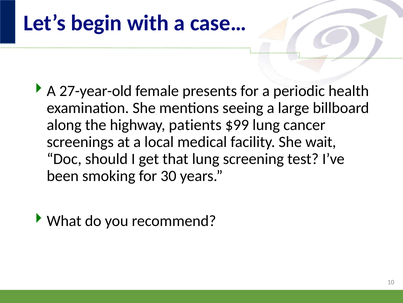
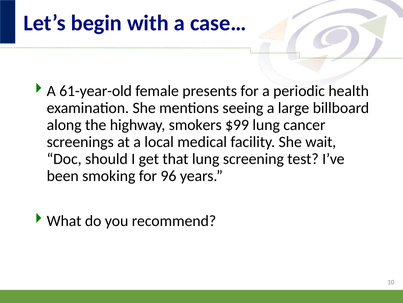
27-year-old: 27-year-old -> 61-year-old
patients: patients -> smokers
30: 30 -> 96
